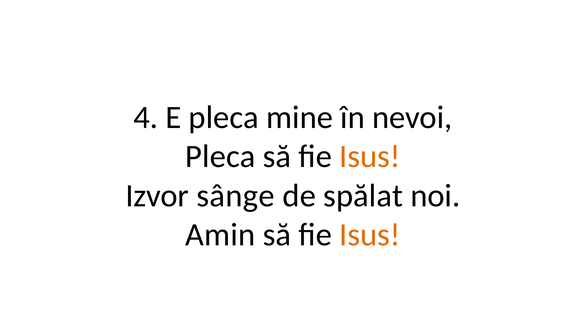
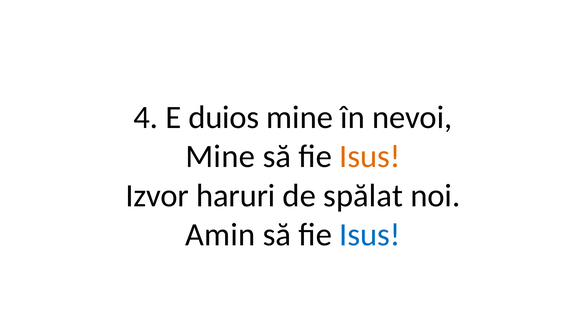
E pleca: pleca -> duios
Pleca at (220, 156): Pleca -> Mine
sânge: sânge -> haruri
Isus at (370, 234) colour: orange -> blue
